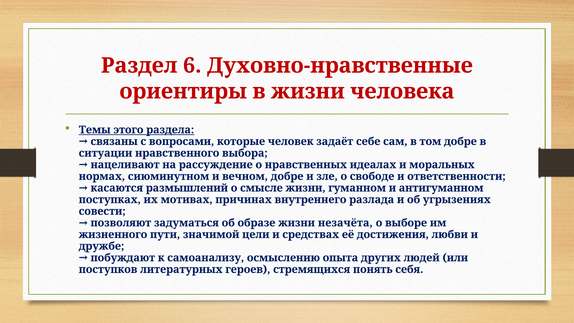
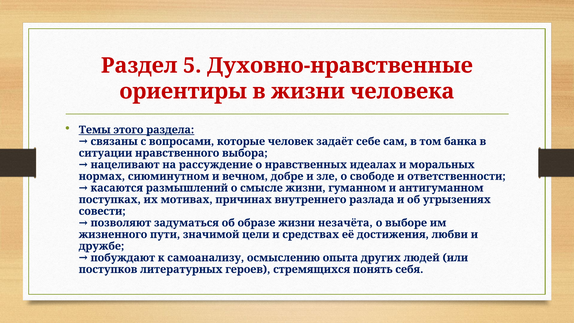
6: 6 -> 5
том добре: добре -> банка
